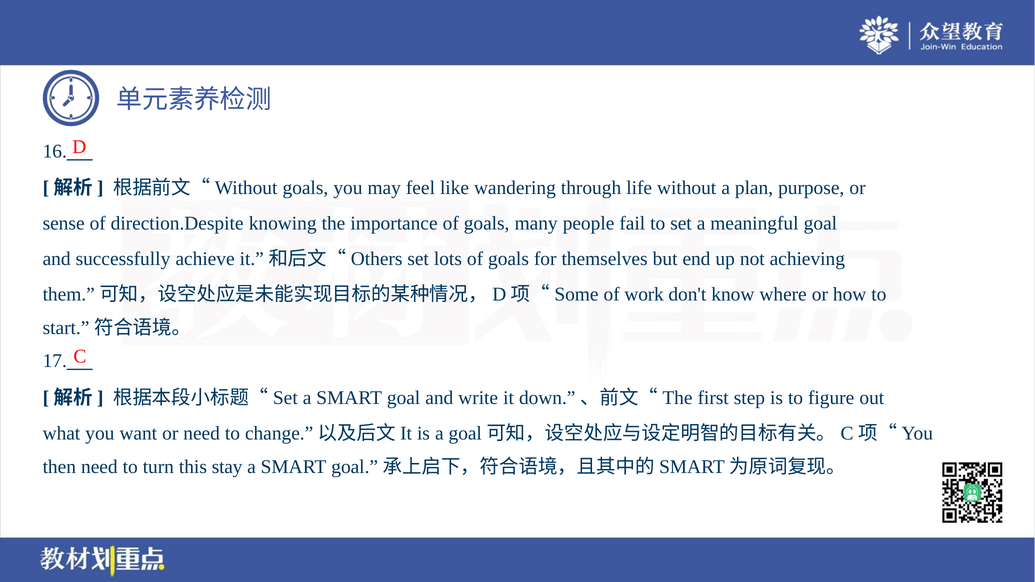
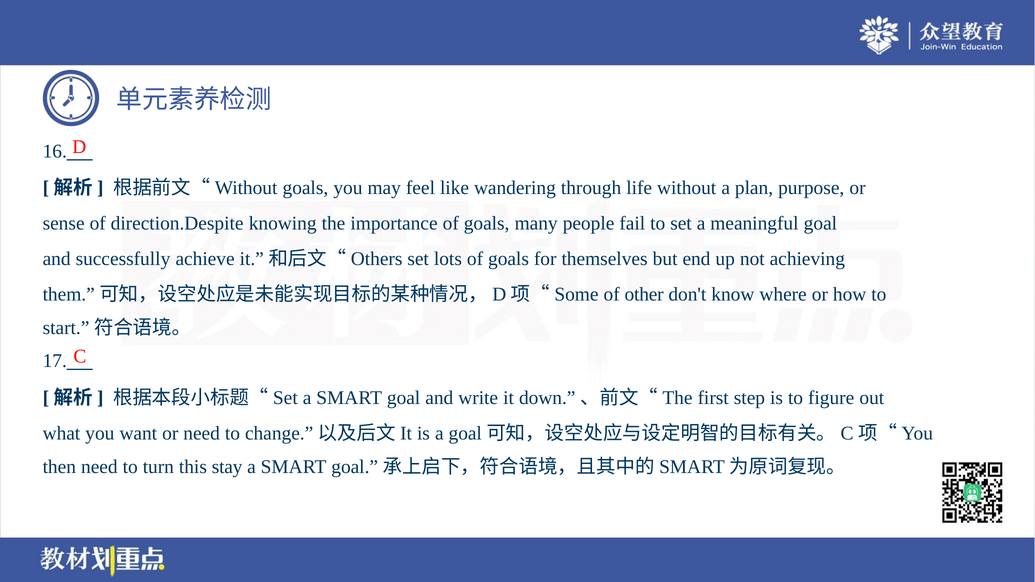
work: work -> other
